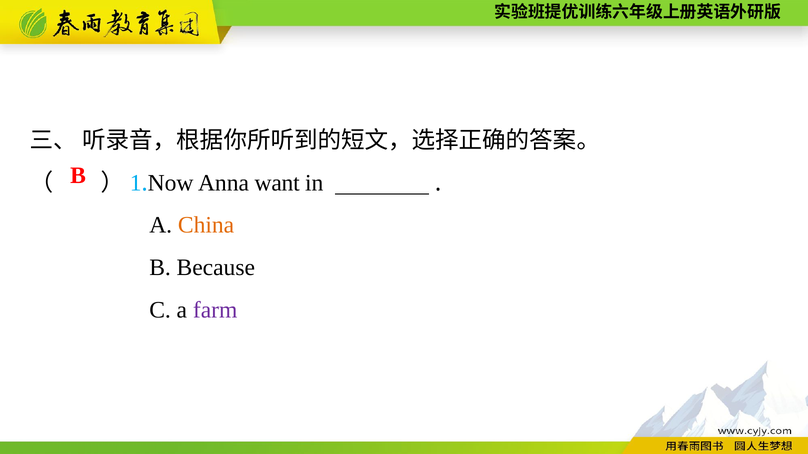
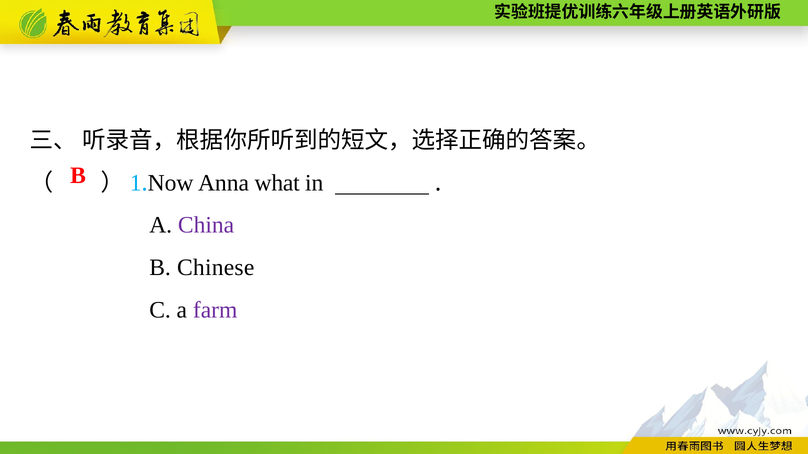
want: want -> what
China colour: orange -> purple
Because: Because -> Chinese
